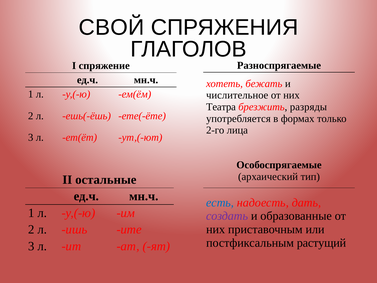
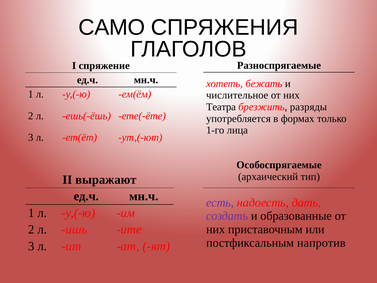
СВОЙ: СВОЙ -> САМО
2-го: 2-го -> 1-го
остальные: остальные -> выражают
есть colour: blue -> purple
растущий: растущий -> напротив
